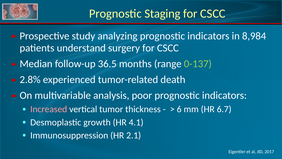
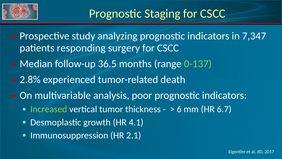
8,984: 8,984 -> 7,347
understand: understand -> responding
Increased colour: pink -> light green
